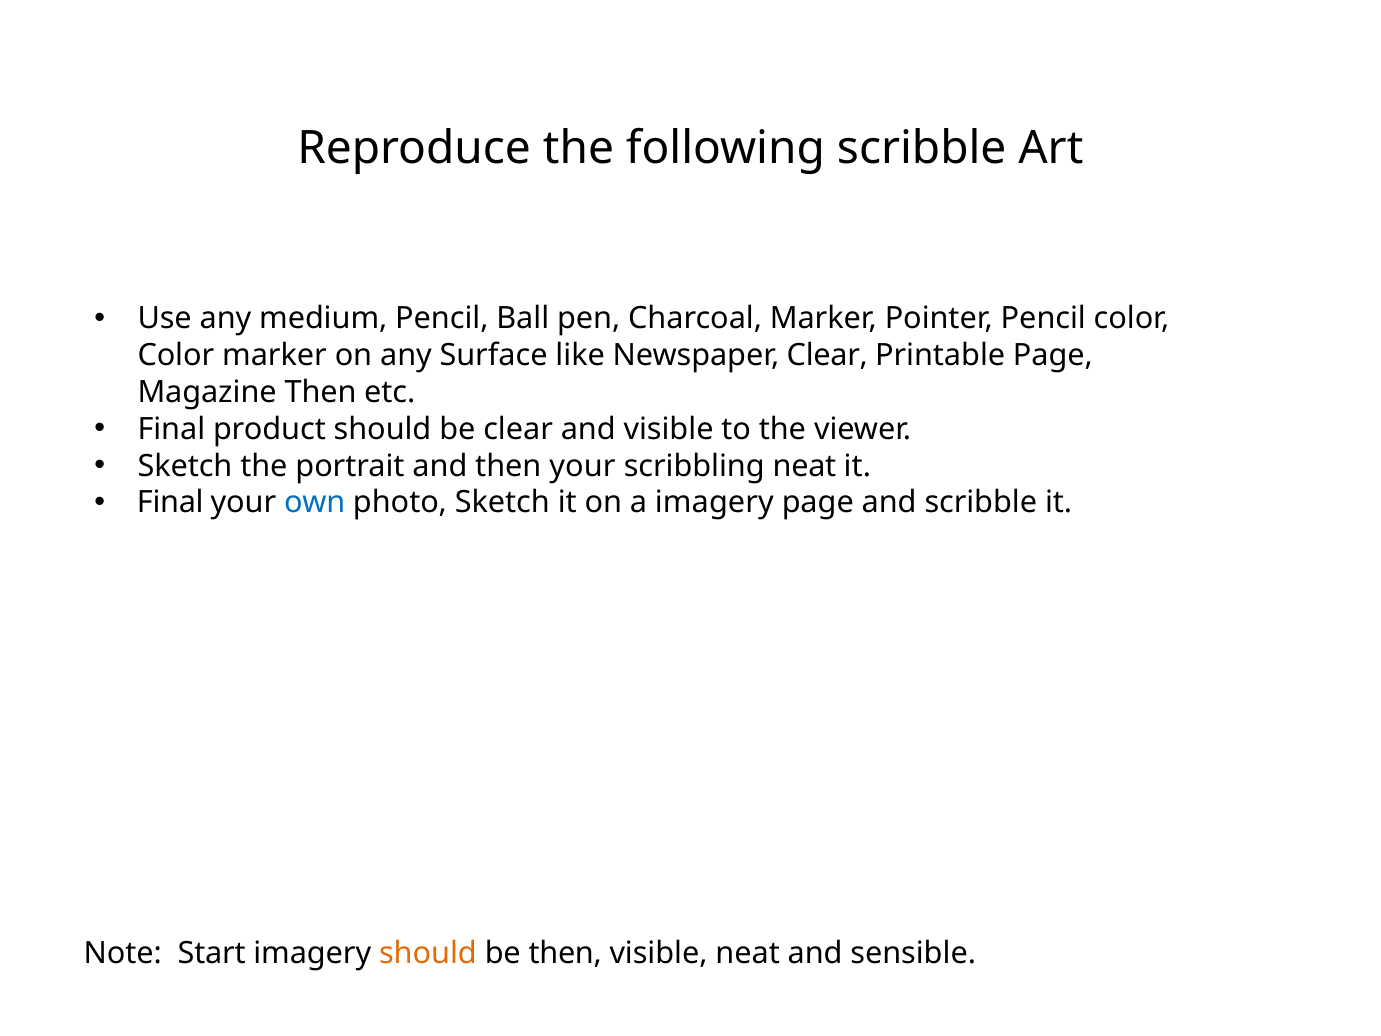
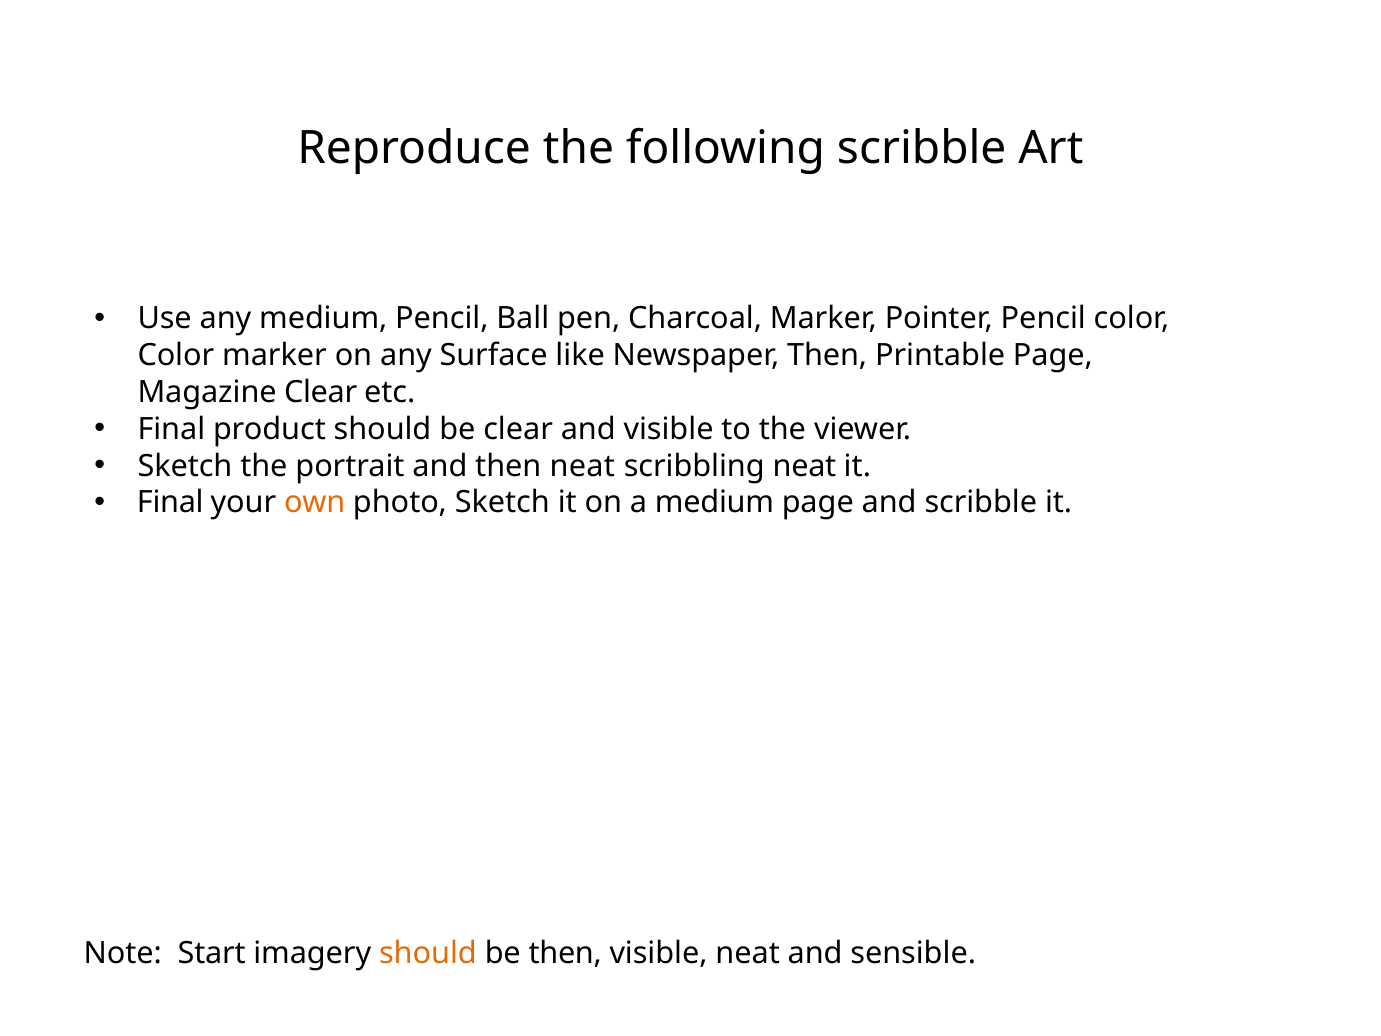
Newspaper Clear: Clear -> Then
Magazine Then: Then -> Clear
then your: your -> neat
own colour: blue -> orange
a imagery: imagery -> medium
